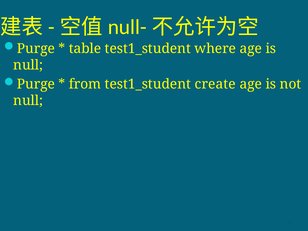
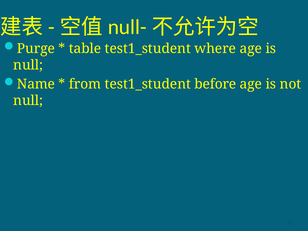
Purge at (36, 84): Purge -> Name
create: create -> before
